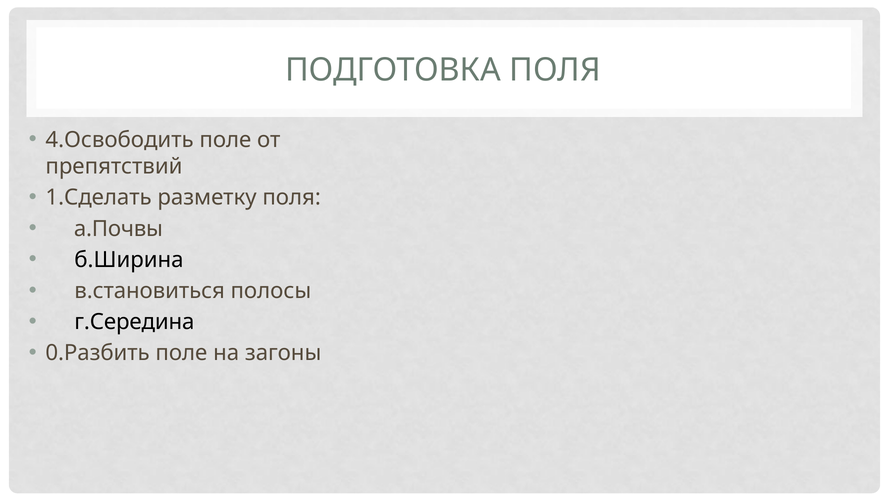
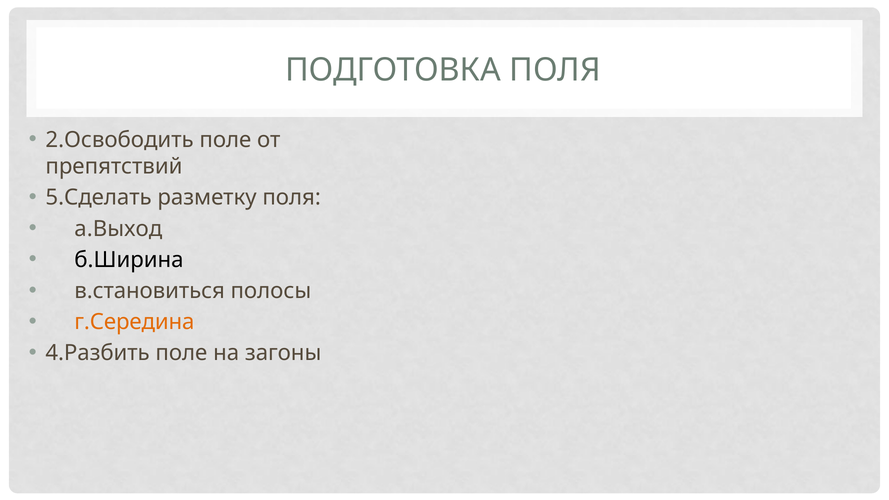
4.Освободить: 4.Освободить -> 2.Освободить
1.Сделать: 1.Сделать -> 5.Сделать
а.Почвы: а.Почвы -> а.Выход
г.Середина colour: black -> orange
0.Разбить: 0.Разбить -> 4.Разбить
